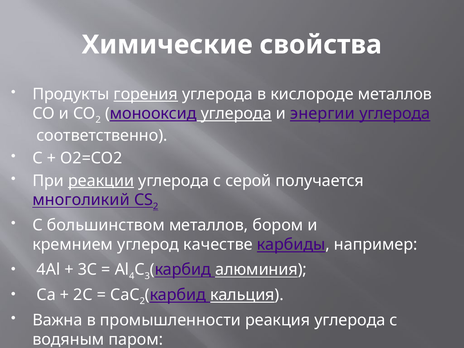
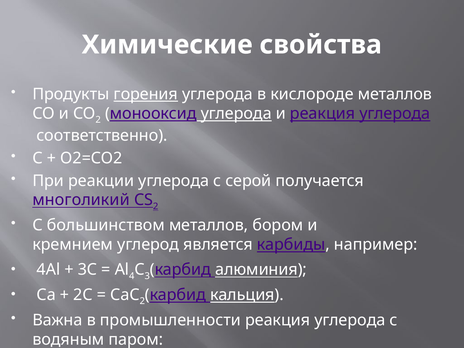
и энергии: энергии -> реакция
реакции underline: present -> none
качестве: качестве -> является
